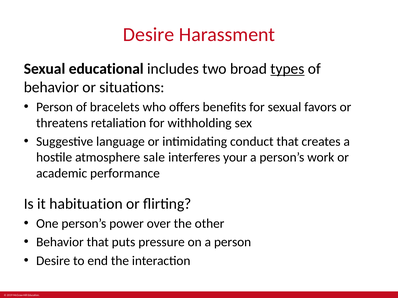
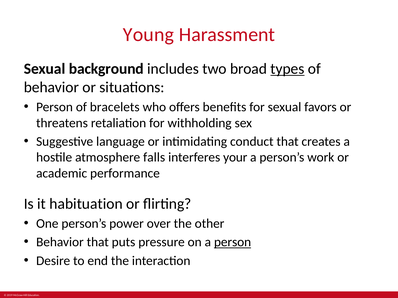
Desire at (149, 35): Desire -> Young
educational: educational -> background
sale: sale -> falls
person at (233, 243) underline: none -> present
